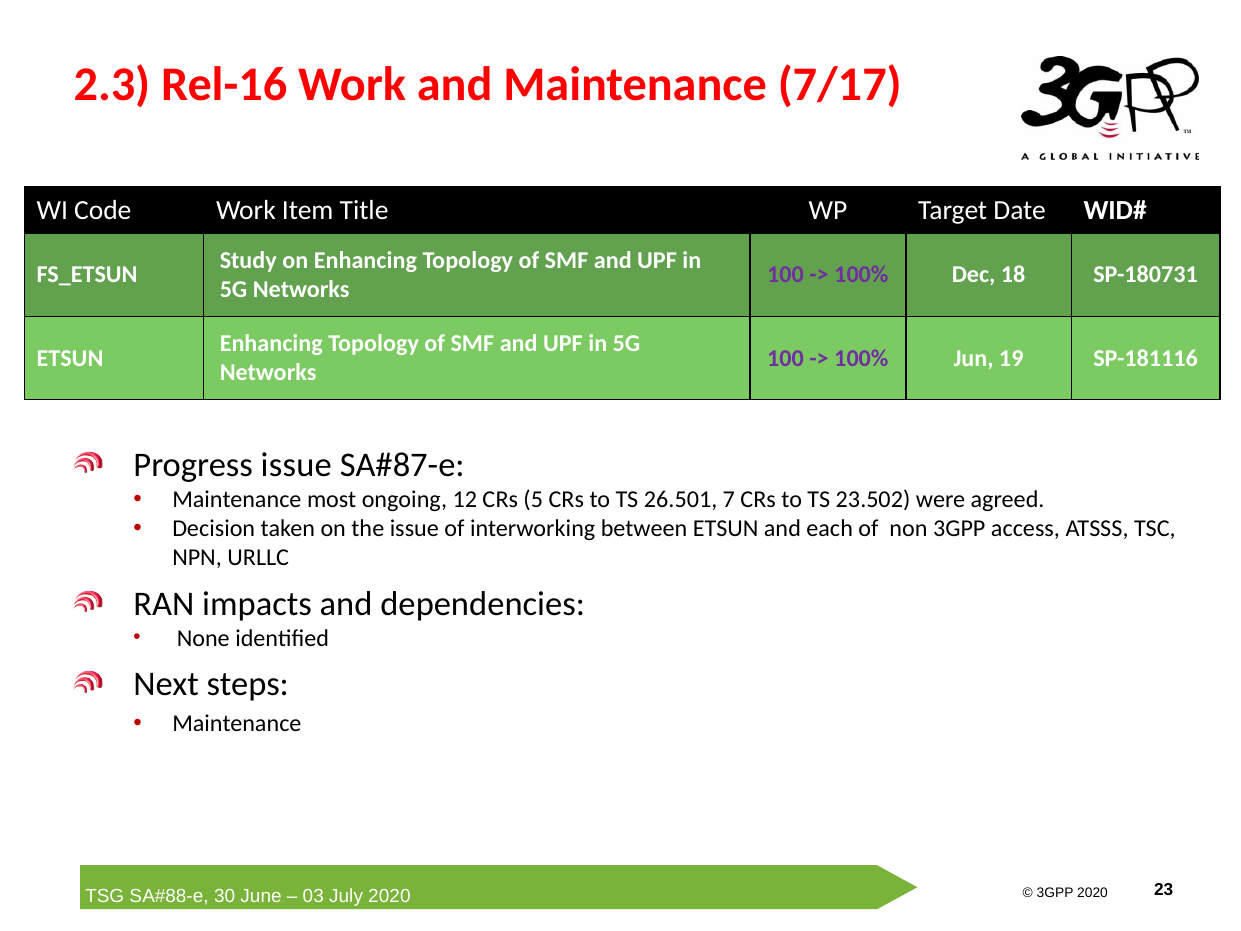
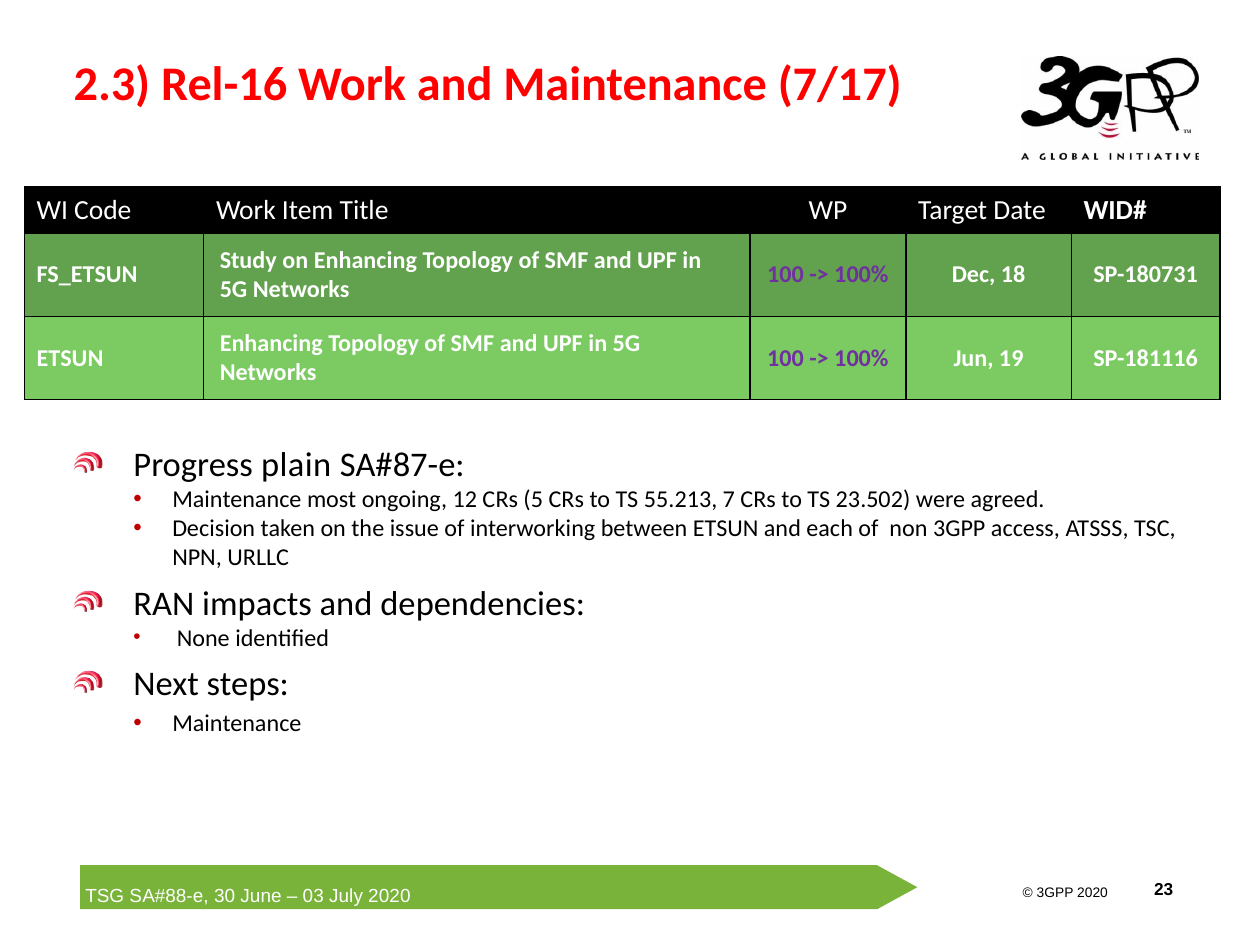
Progress issue: issue -> plain
26.501: 26.501 -> 55.213
